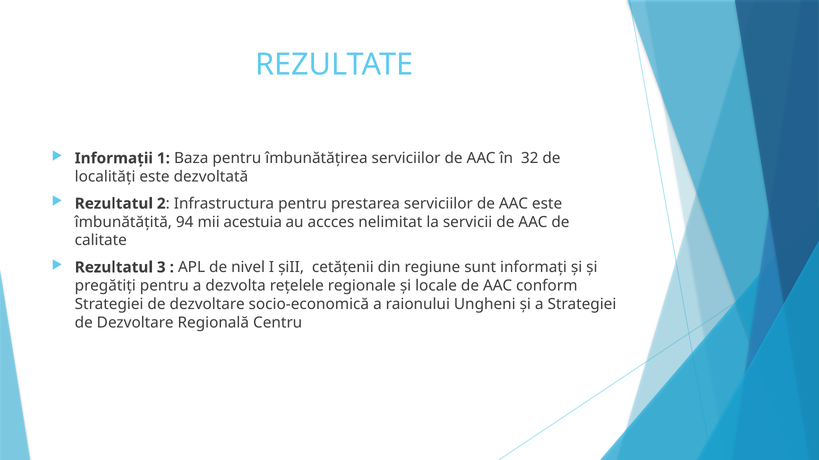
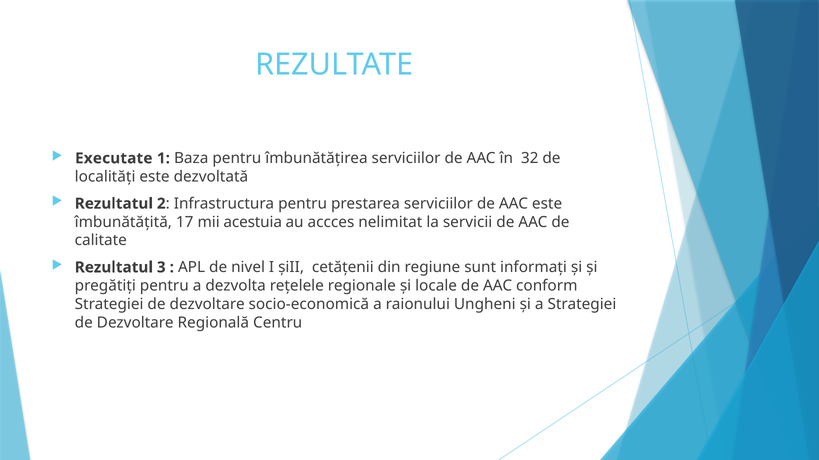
Informații: Informații -> Executate
94: 94 -> 17
